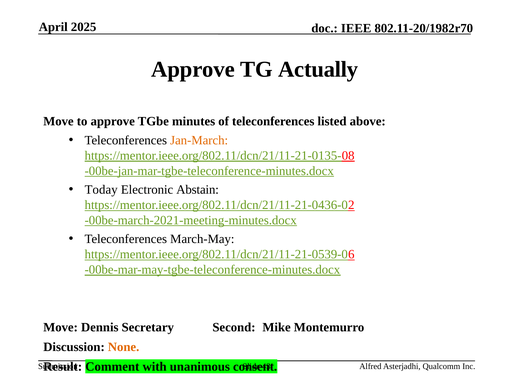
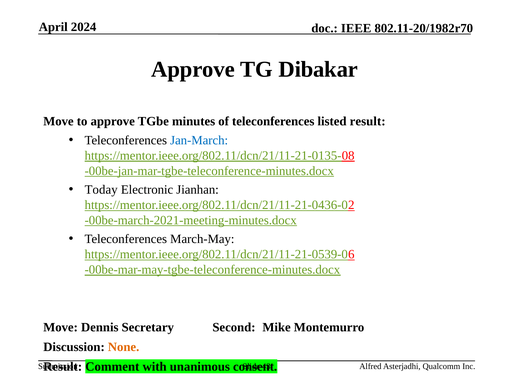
2025: 2025 -> 2024
Actually: Actually -> Dibakar
listed above: above -> result
Jan-March colour: orange -> blue
Abstain: Abstain -> Jianhan
